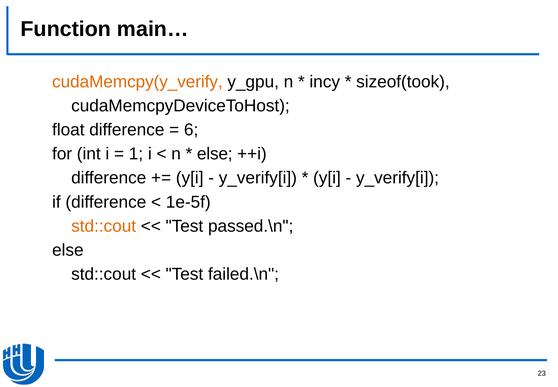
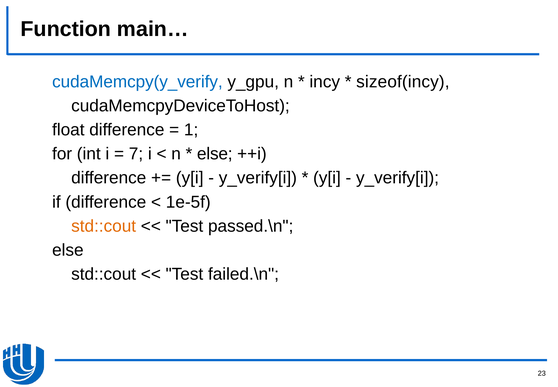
cudaMemcpy(y_verify colour: orange -> blue
sizeof(took: sizeof(took -> sizeof(incy
6: 6 -> 1
1: 1 -> 7
